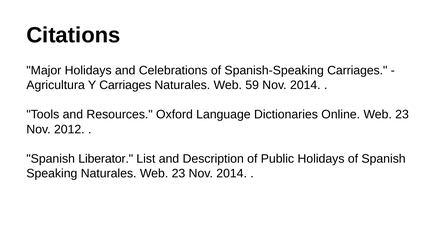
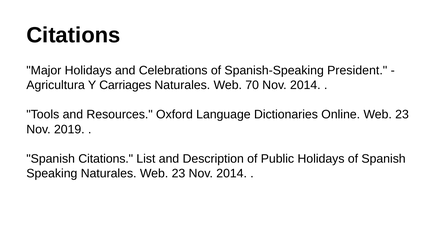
Spanish-Speaking Carriages: Carriages -> President
59: 59 -> 70
2012: 2012 -> 2019
Spanish Liberator: Liberator -> Citations
